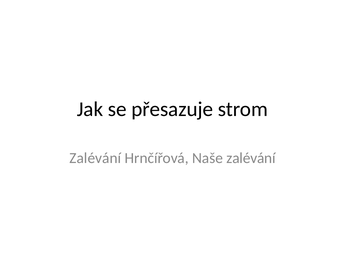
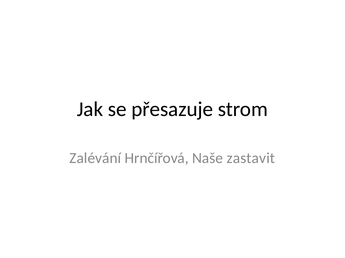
Naše zalévání: zalévání -> zastavit
